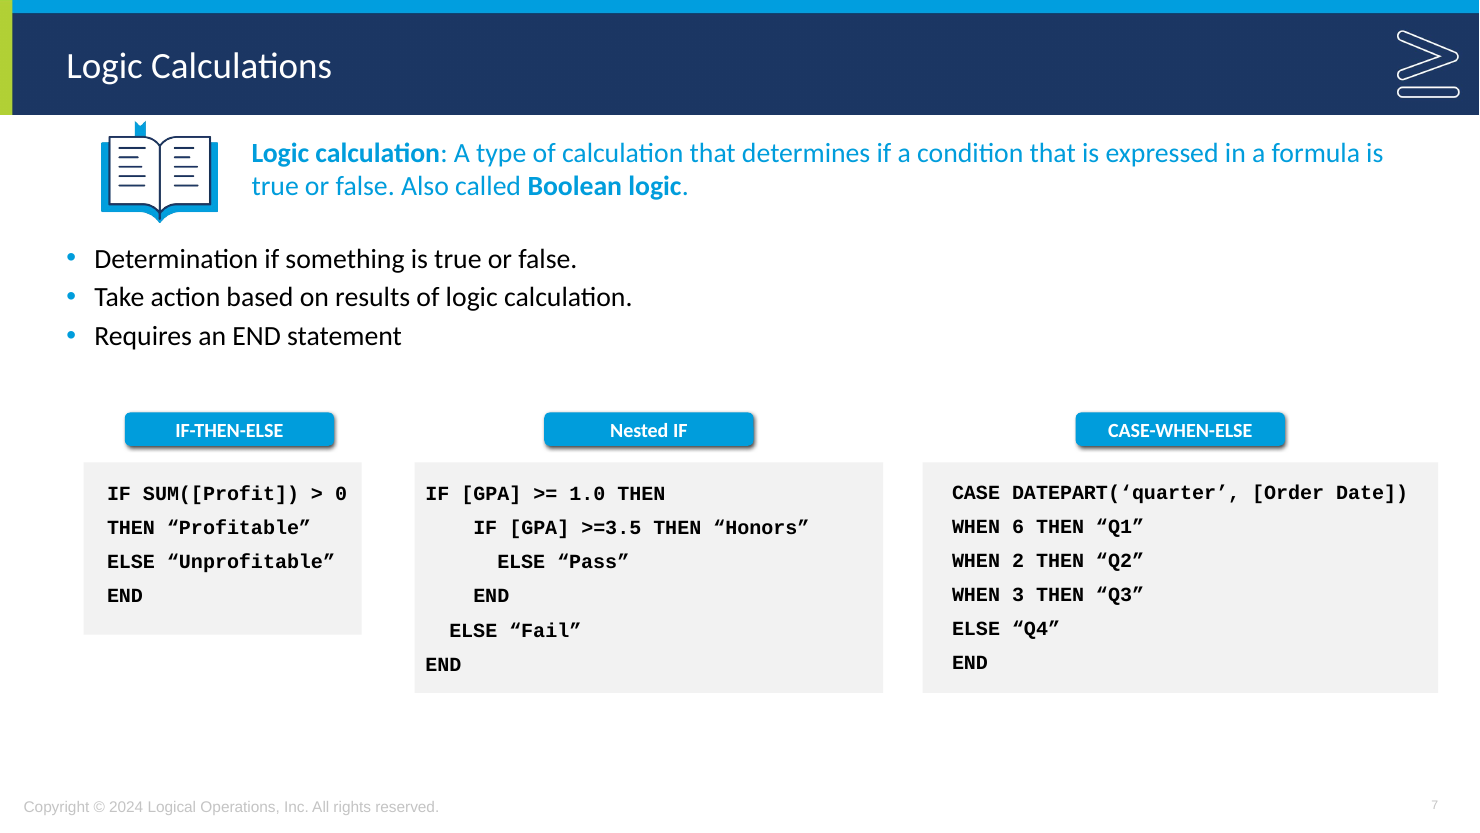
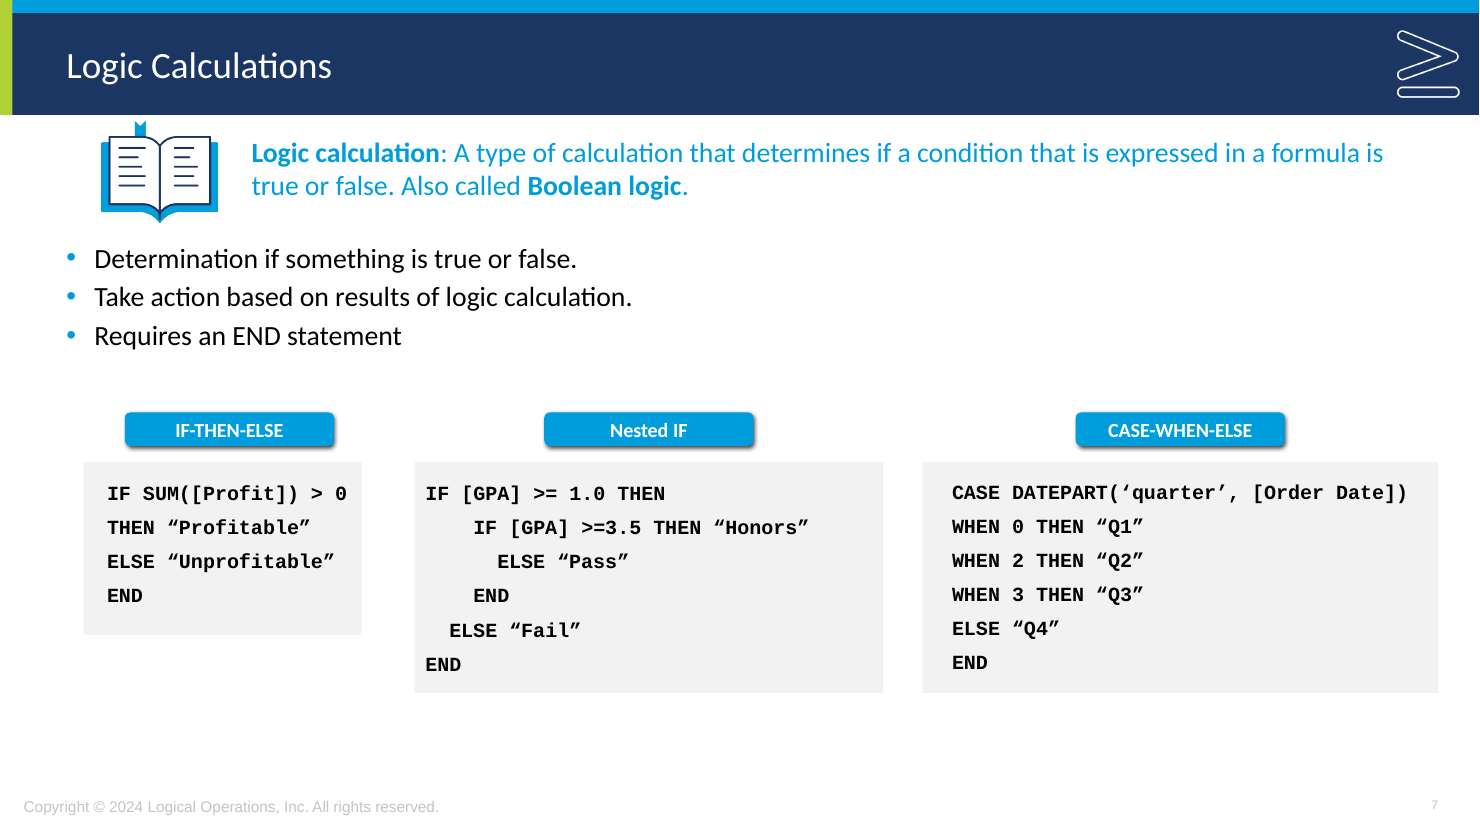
WHEN 6: 6 -> 0
